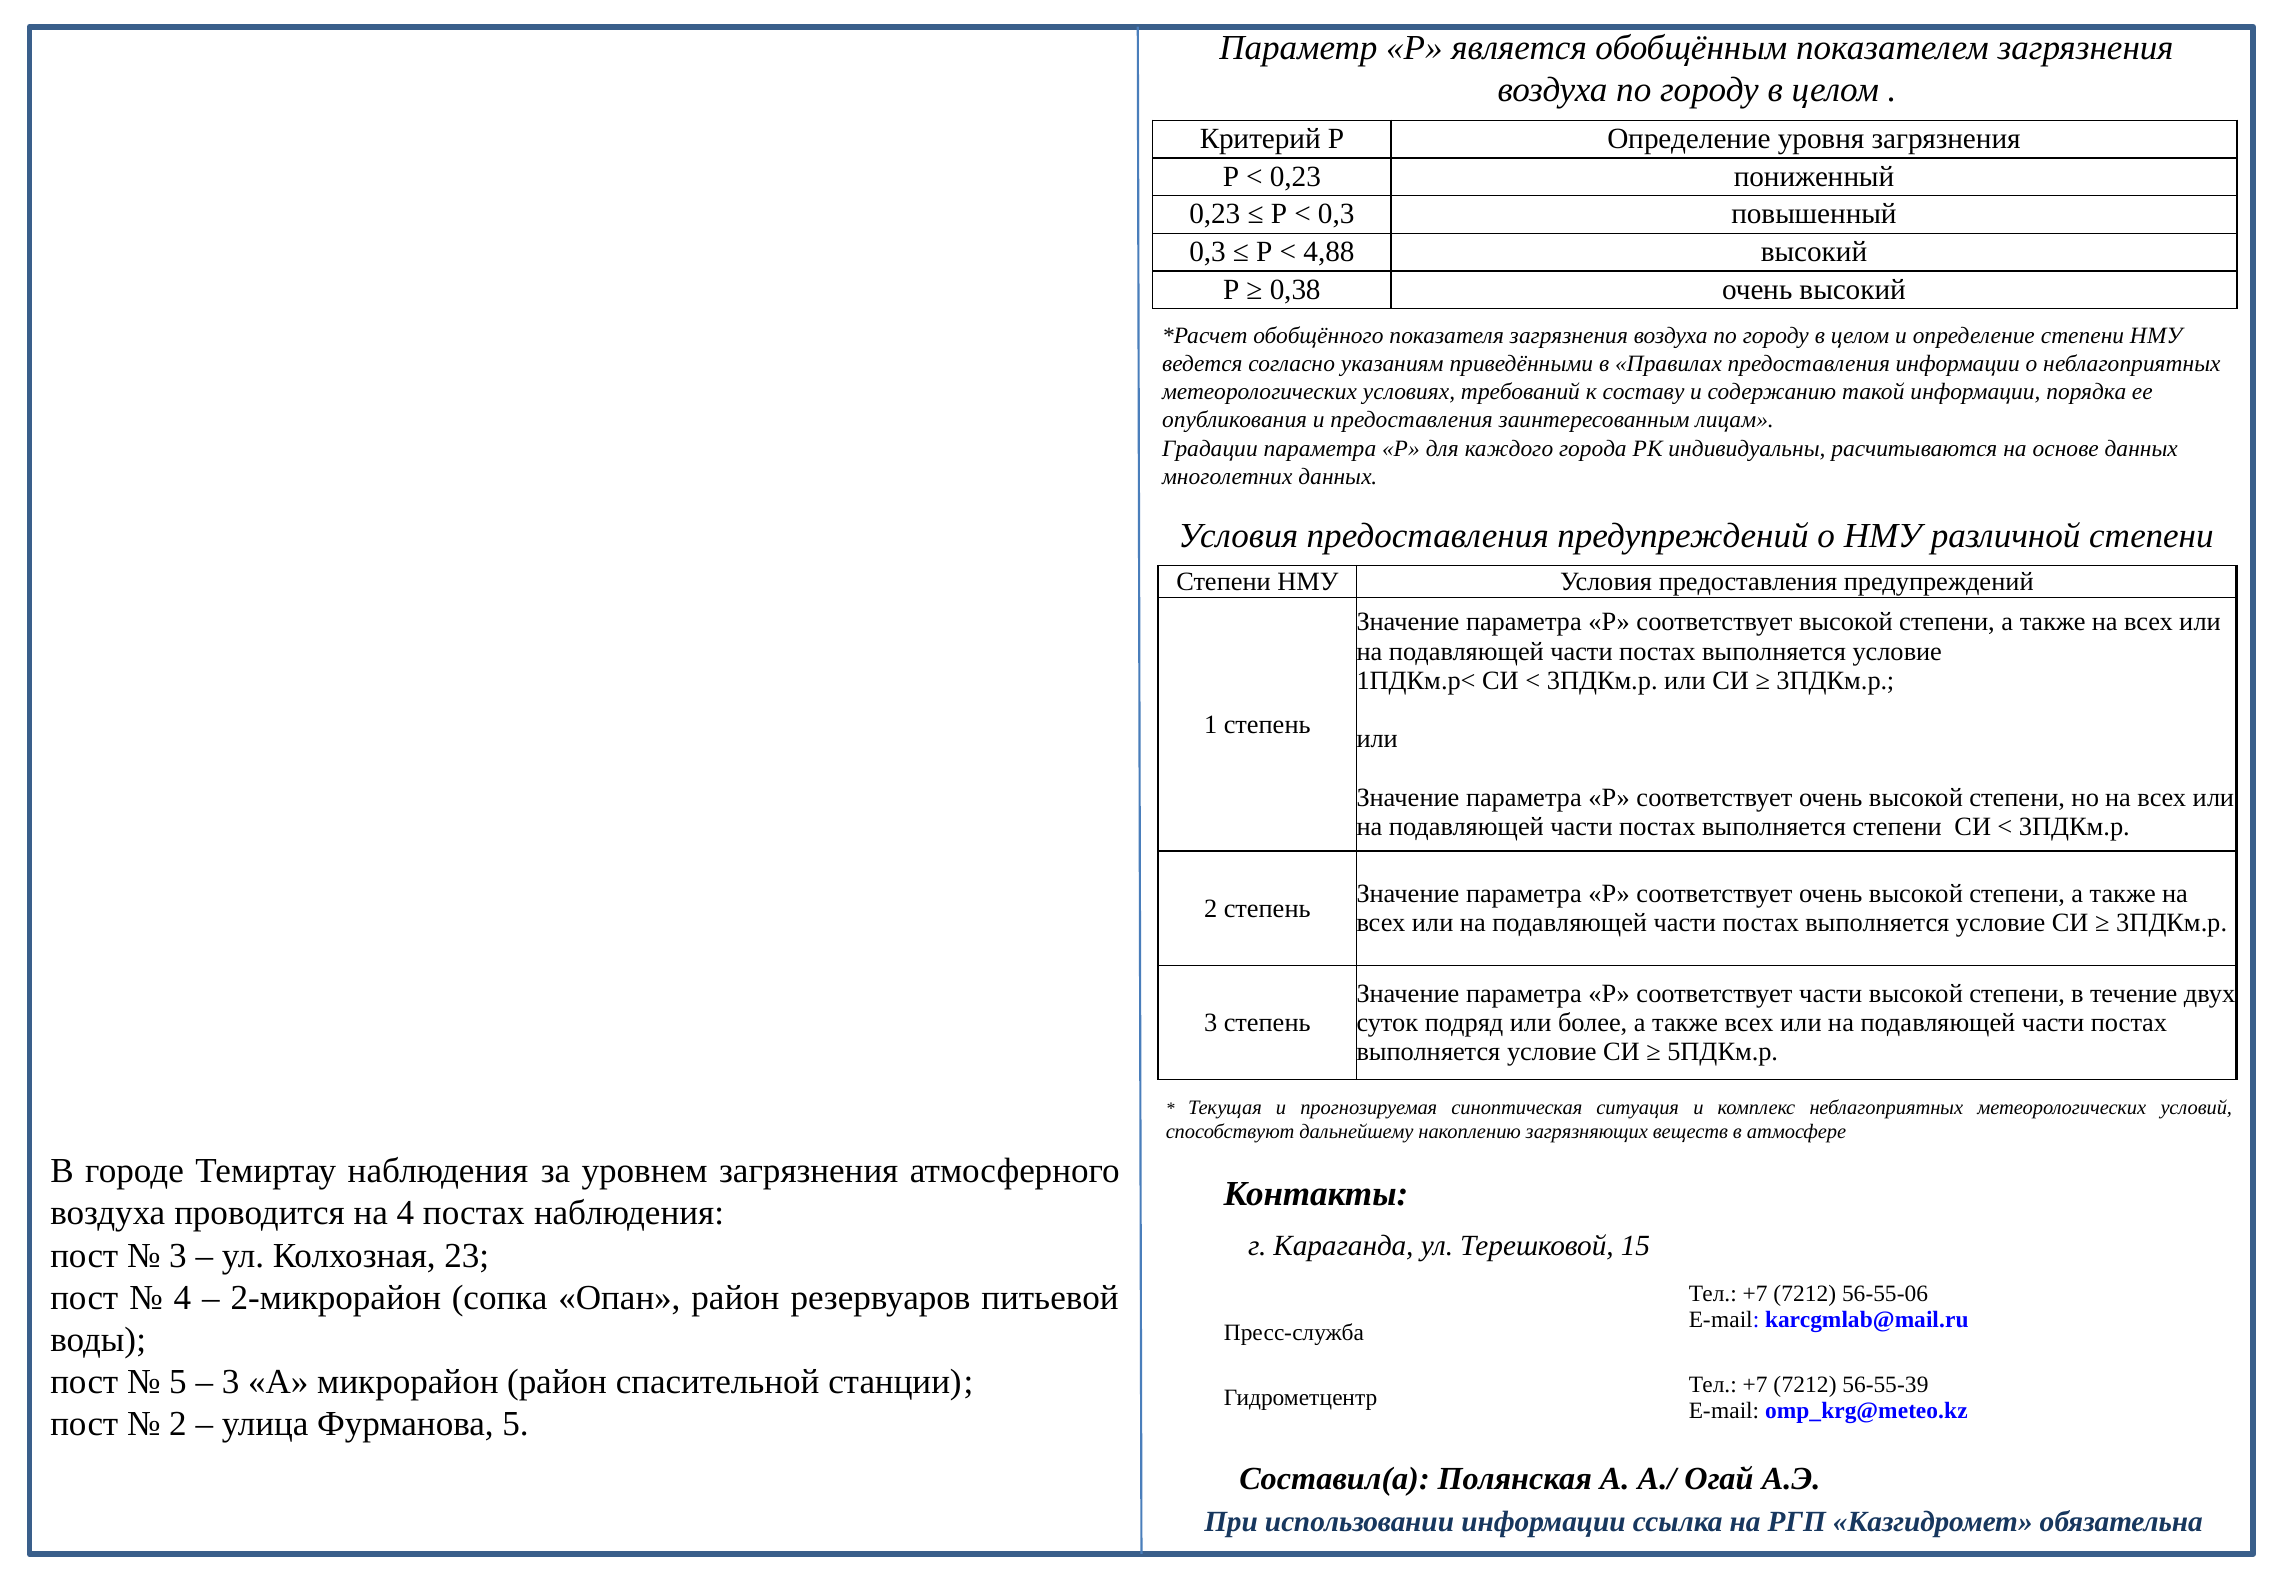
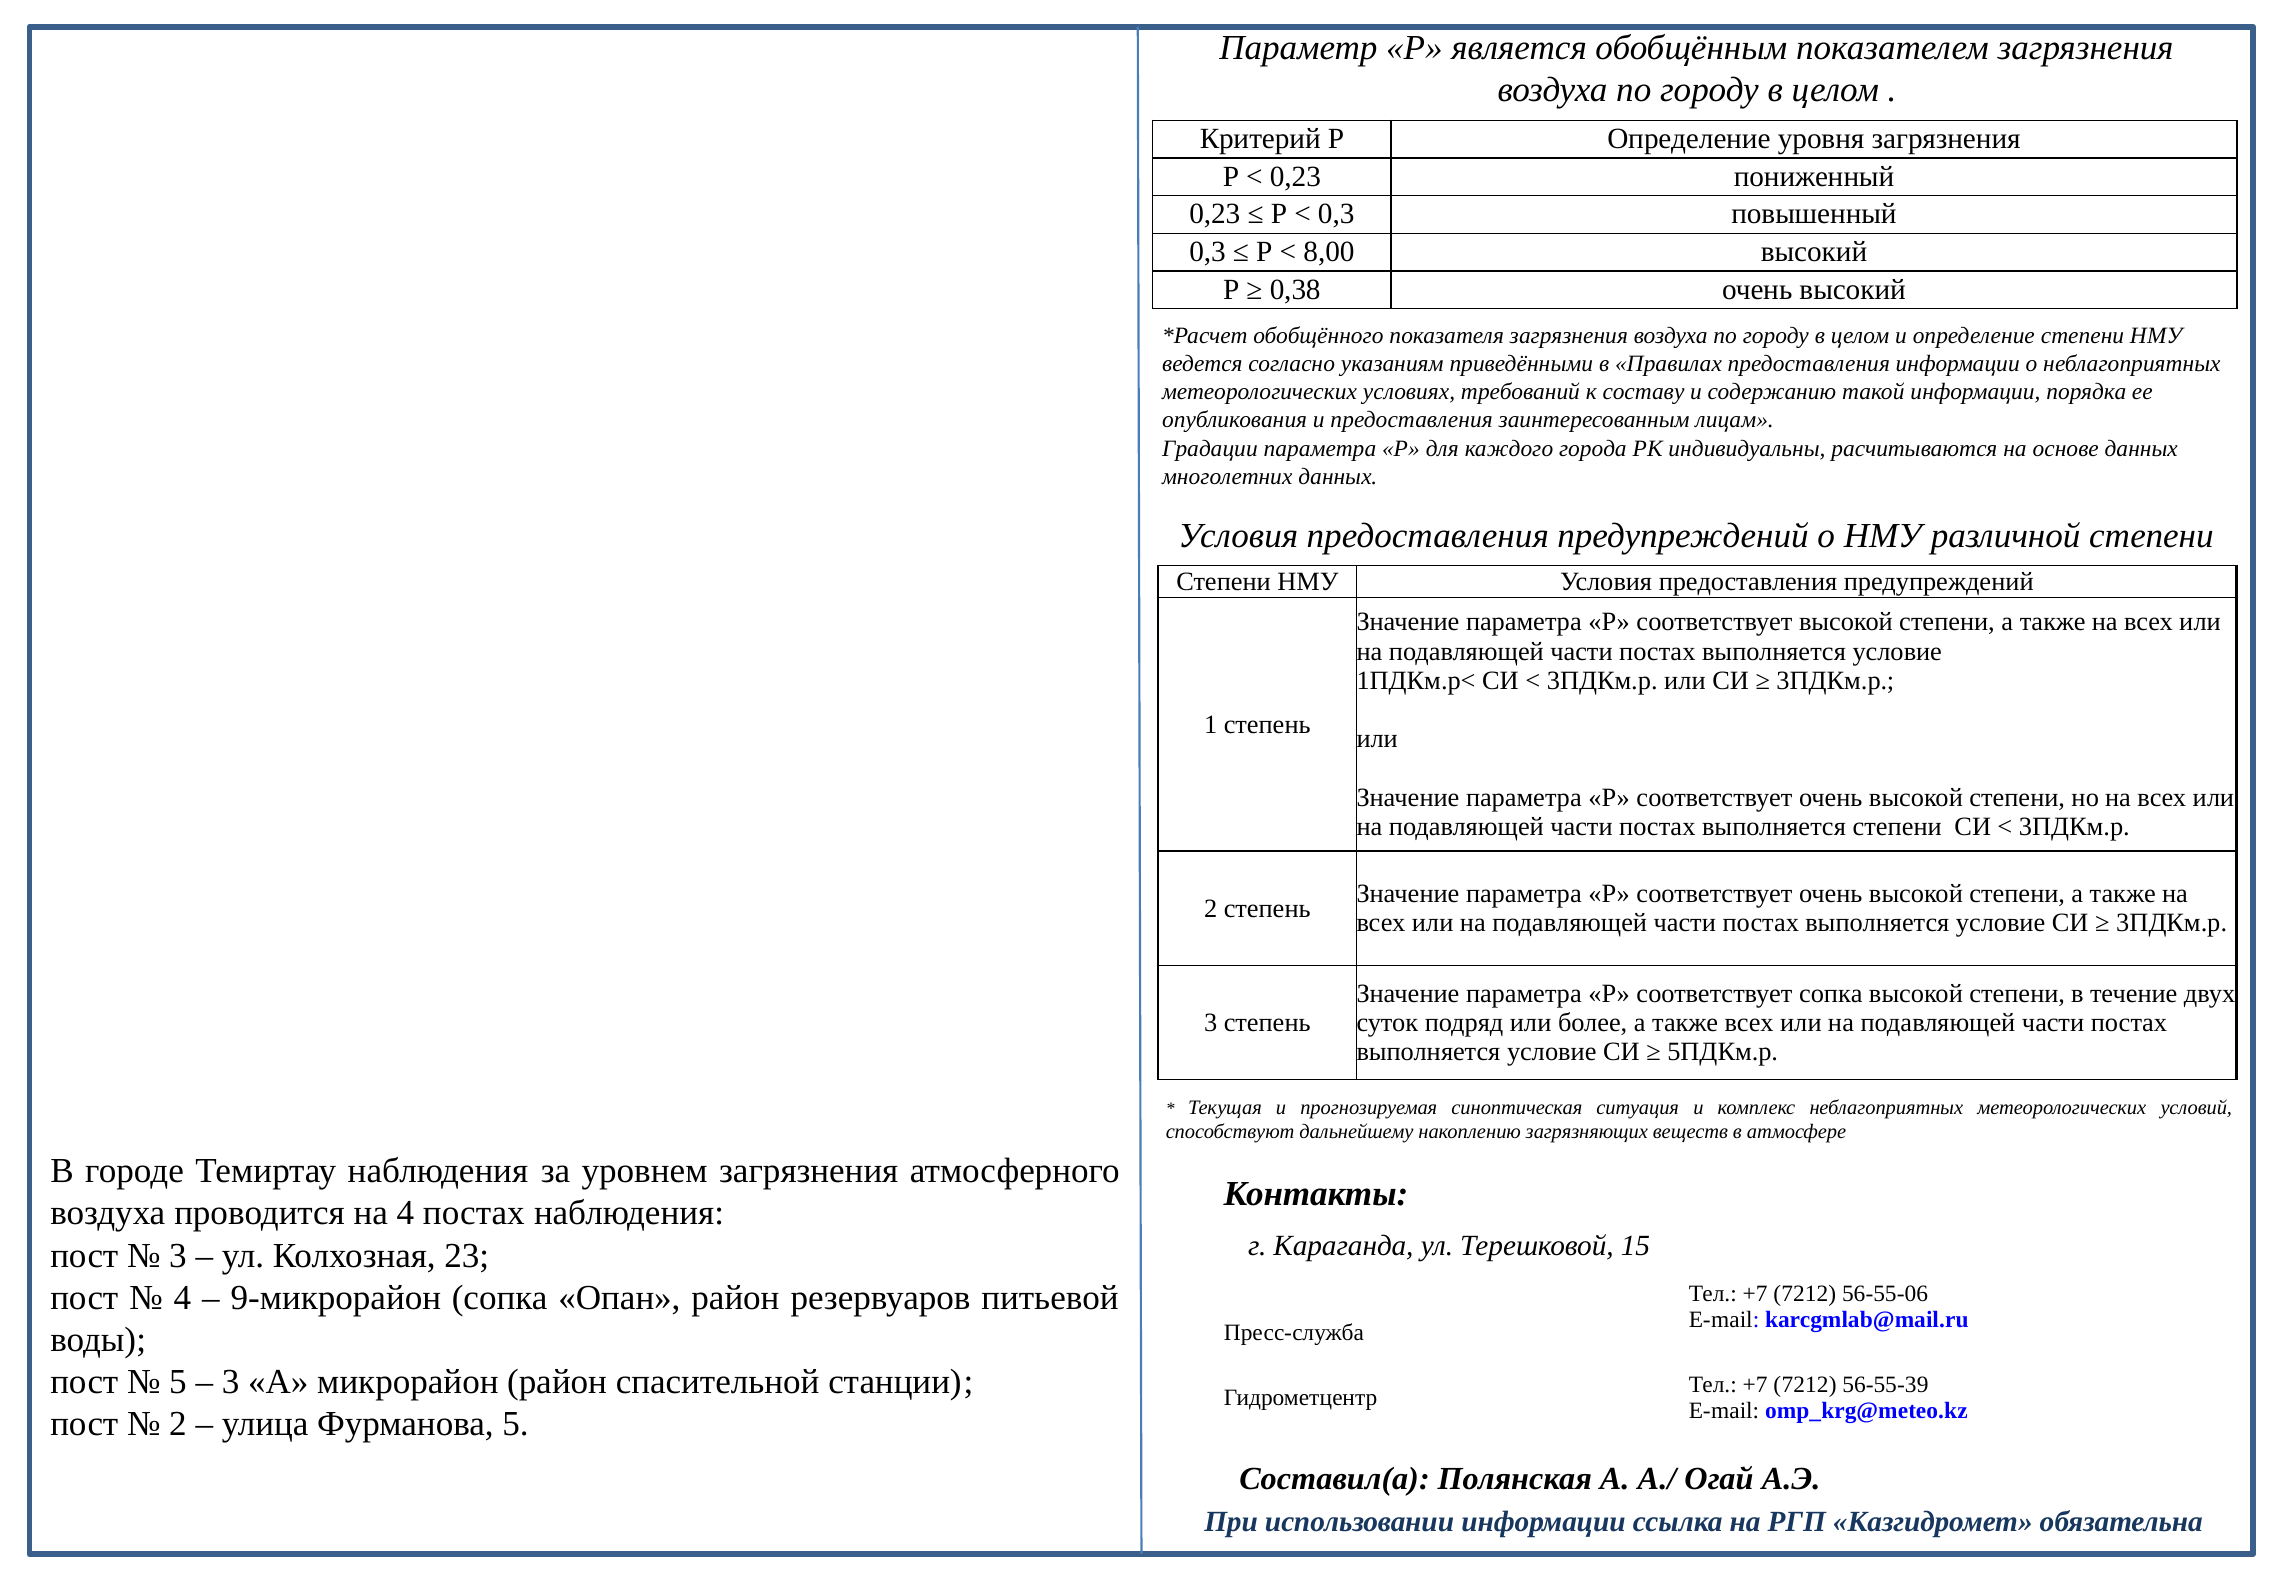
4,88: 4,88 -> 8,00
соответствует части: части -> сопка
2-микрорайон: 2-микрорайон -> 9-микрорайон
